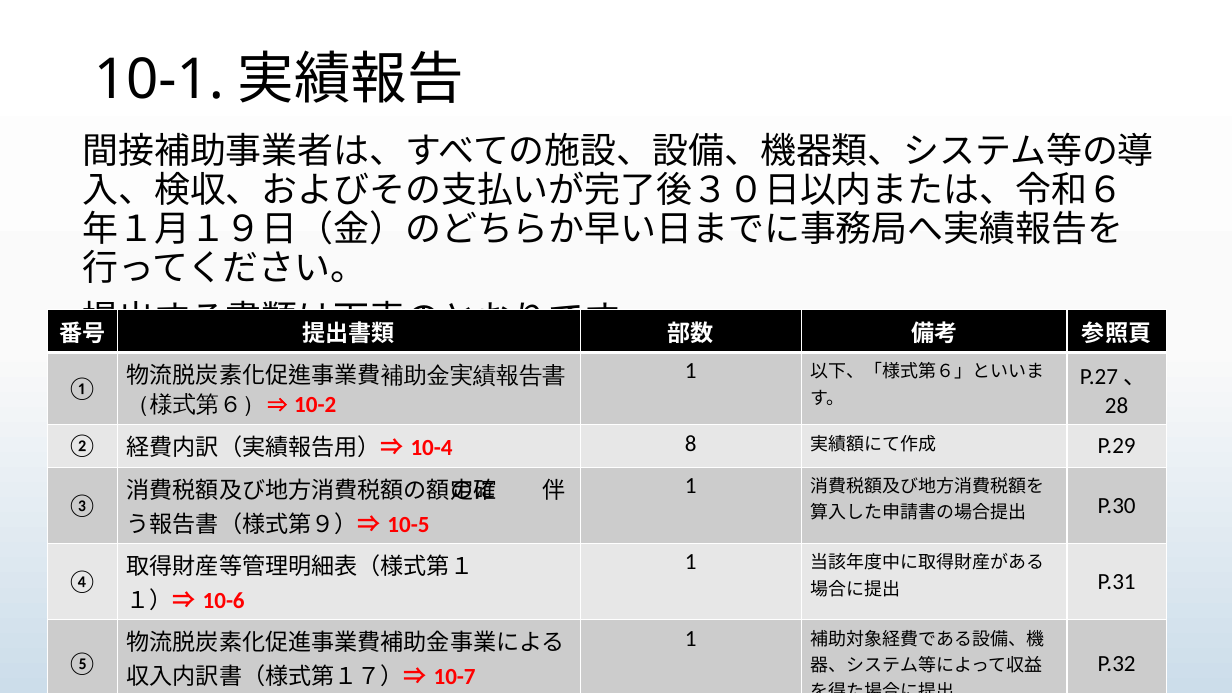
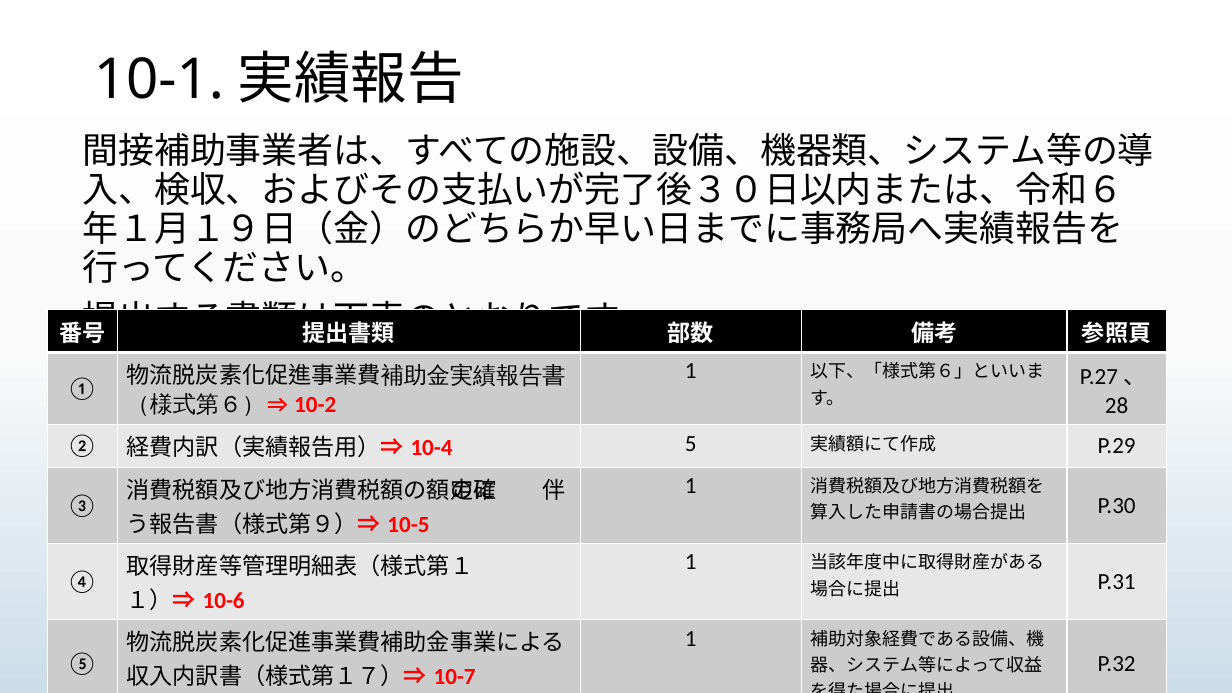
8: 8 -> 5
